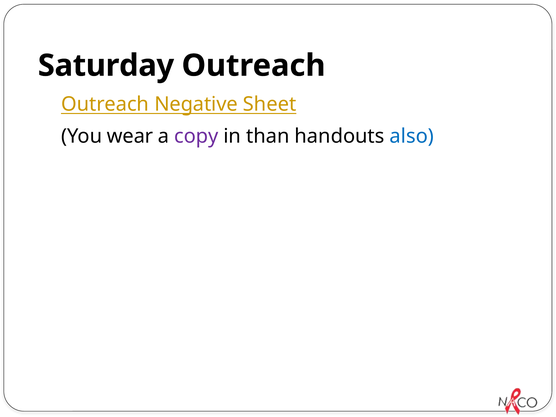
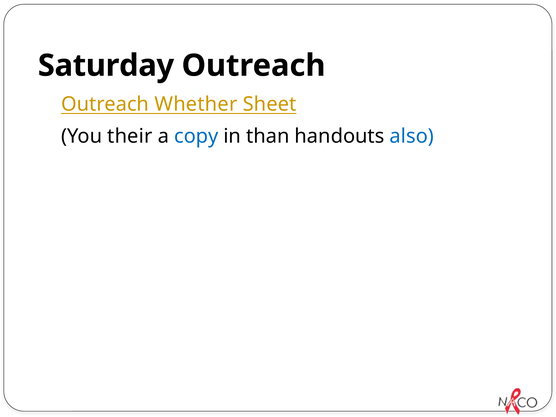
Negative: Negative -> Whether
wear: wear -> their
copy colour: purple -> blue
